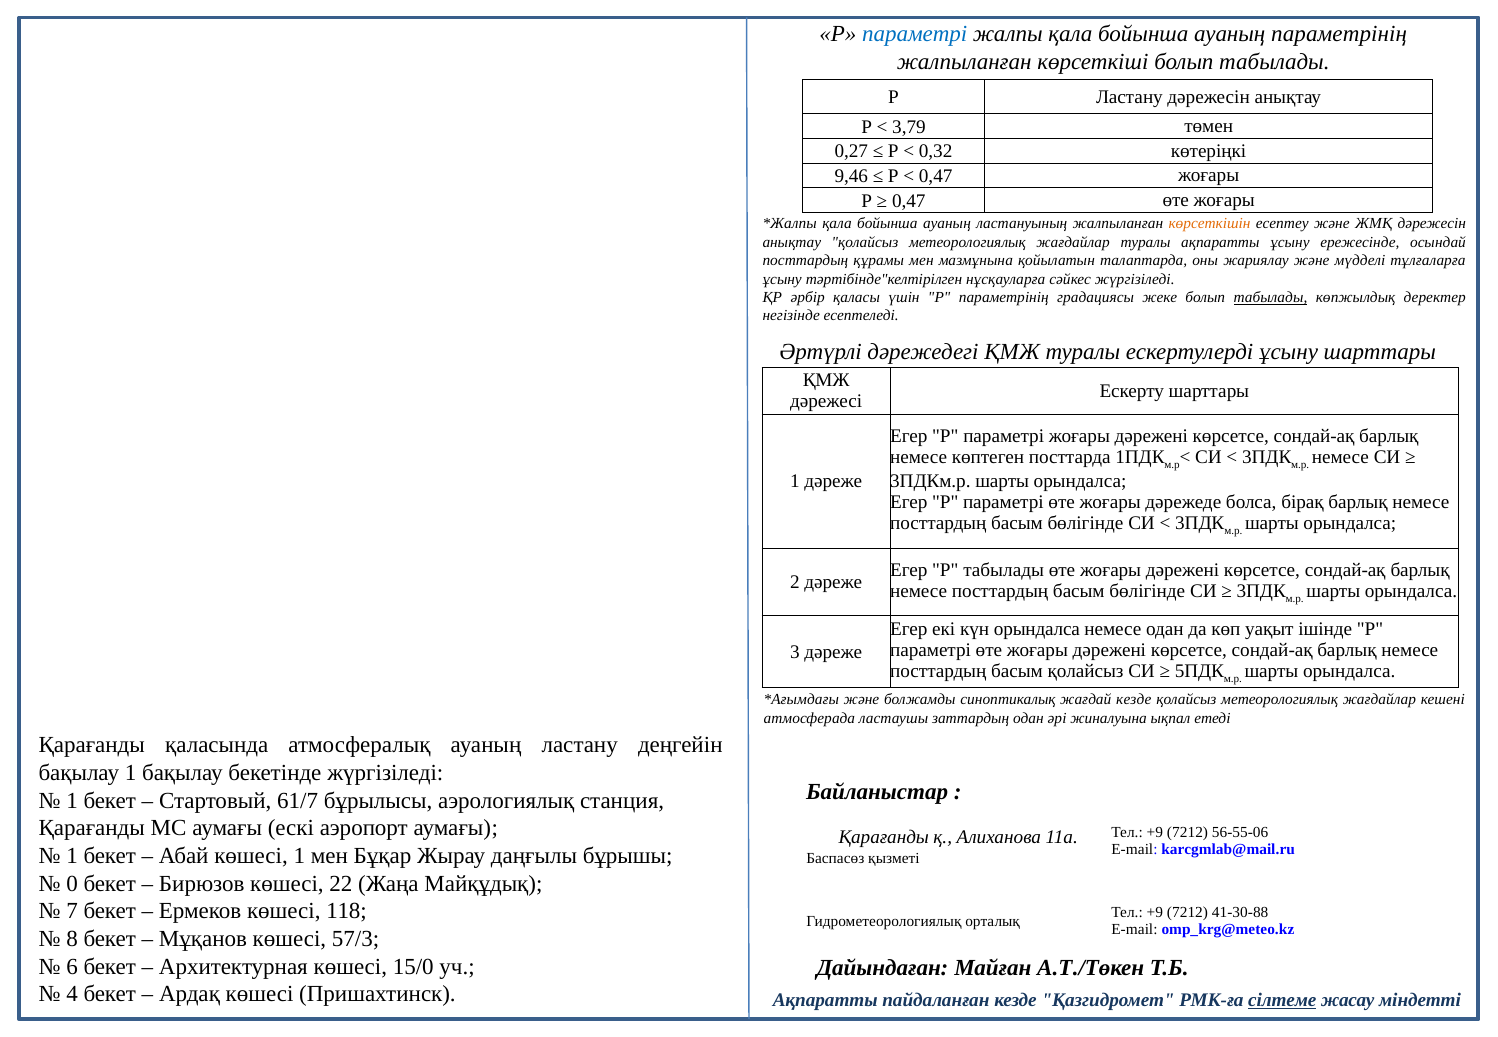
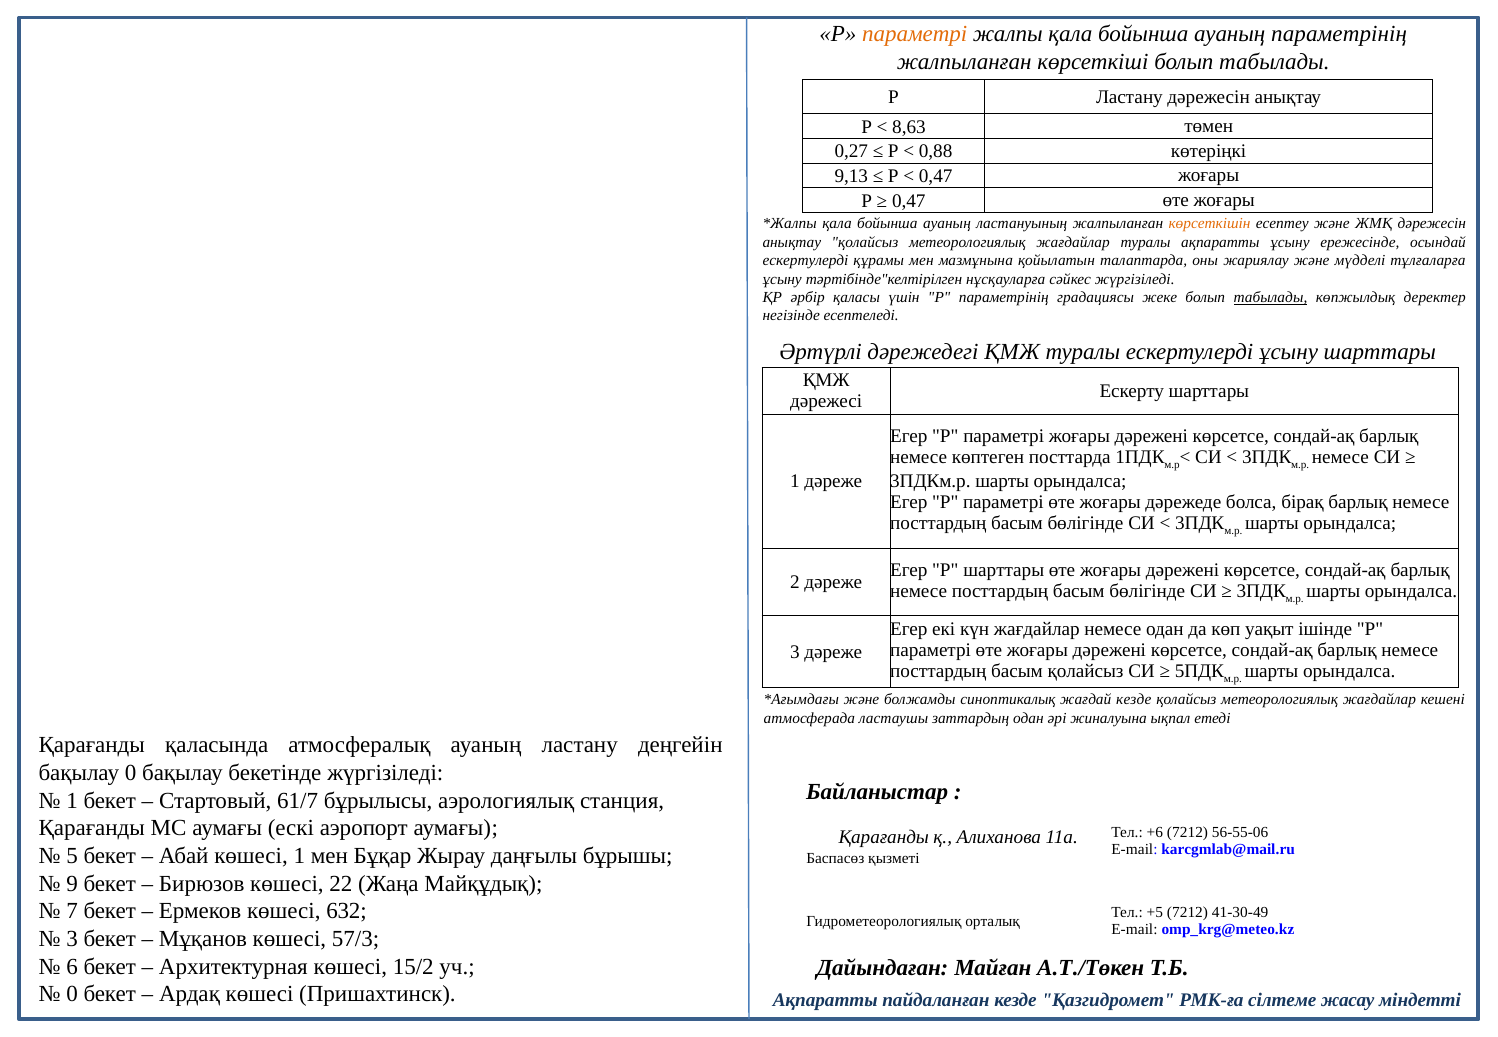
параметрі at (915, 34) colour: blue -> orange
3,79: 3,79 -> 8,63
0,32: 0,32 -> 0,88
9,46: 9,46 -> 9,13
посттардың at (805, 261): посттардың -> ескертулерді
Р табылады: табылады -> шарттары
күн орындалса: орындалса -> жағдайлар
бақылау 1: 1 -> 0
+9 at (1155, 833): +9 -> +6
1 at (72, 856): 1 -> 5
0: 0 -> 9
118: 118 -> 632
+9 at (1155, 913): +9 -> +5
41-30-88: 41-30-88 -> 41-30-49
8 at (72, 939): 8 -> 3
15/0: 15/0 -> 15/2
4 at (72, 994): 4 -> 0
сілтеме underline: present -> none
